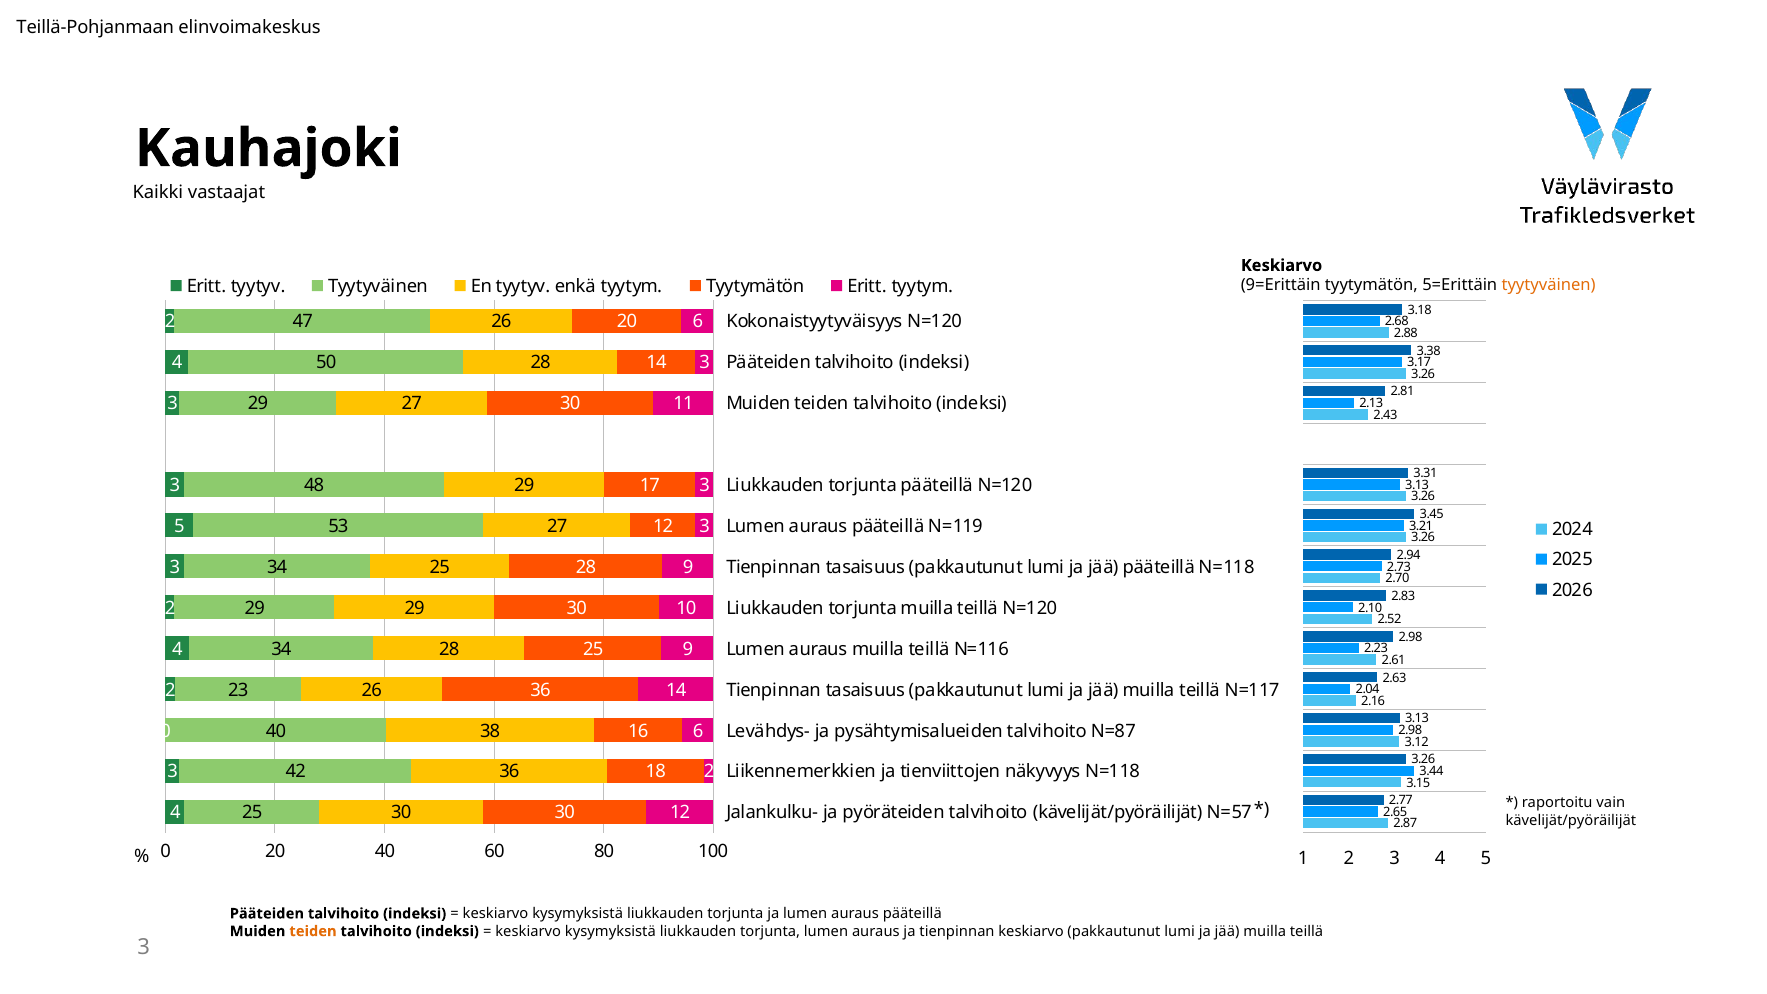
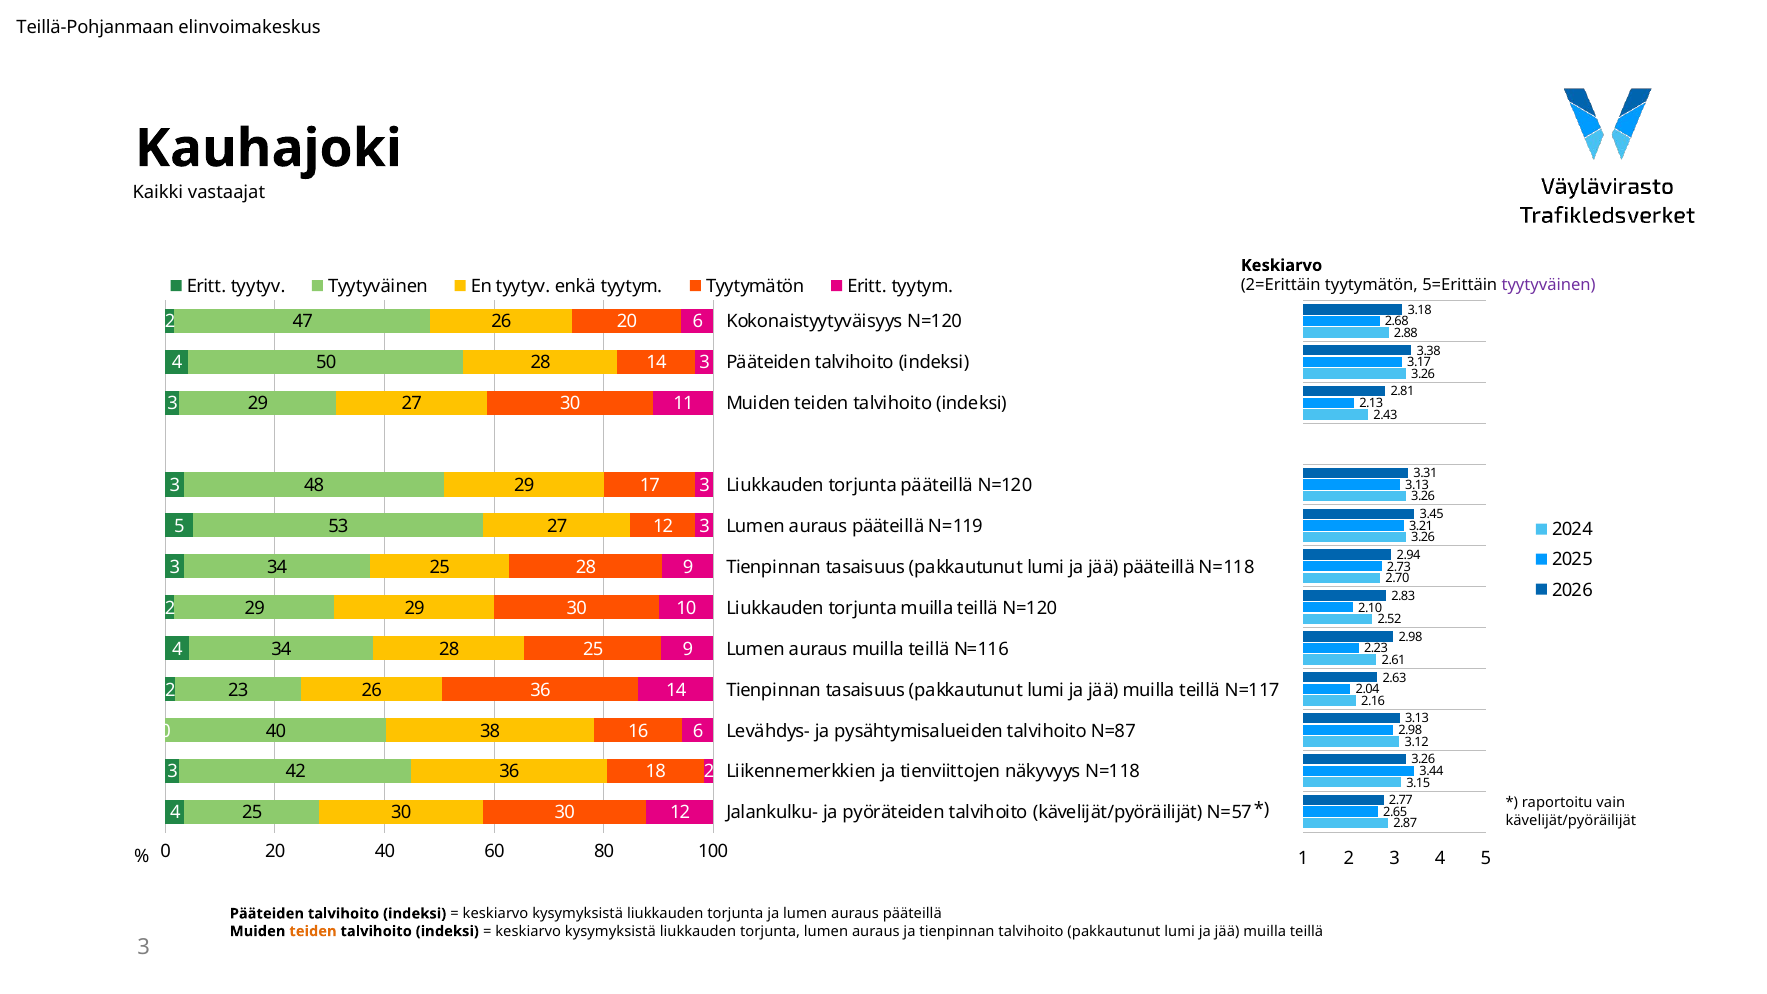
9=Erittäin: 9=Erittäin -> 2=Erittäin
tyytyväinen at (1549, 285) colour: orange -> purple
tienpinnan keskiarvo: keskiarvo -> talvihoito
